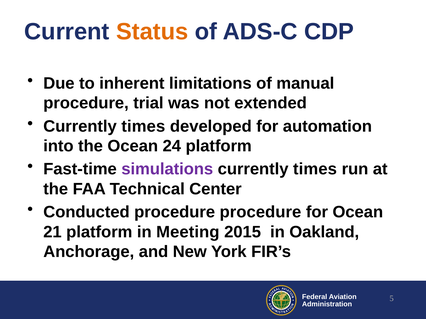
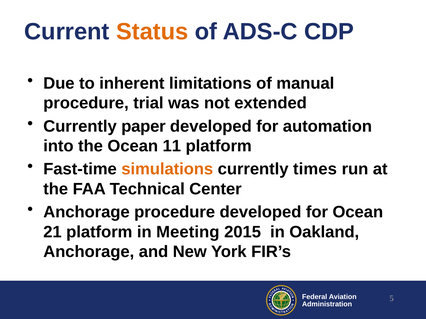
times at (143, 126): times -> paper
24: 24 -> 11
simulations colour: purple -> orange
Conducted at (86, 212): Conducted -> Anchorage
procedure procedure: procedure -> developed
